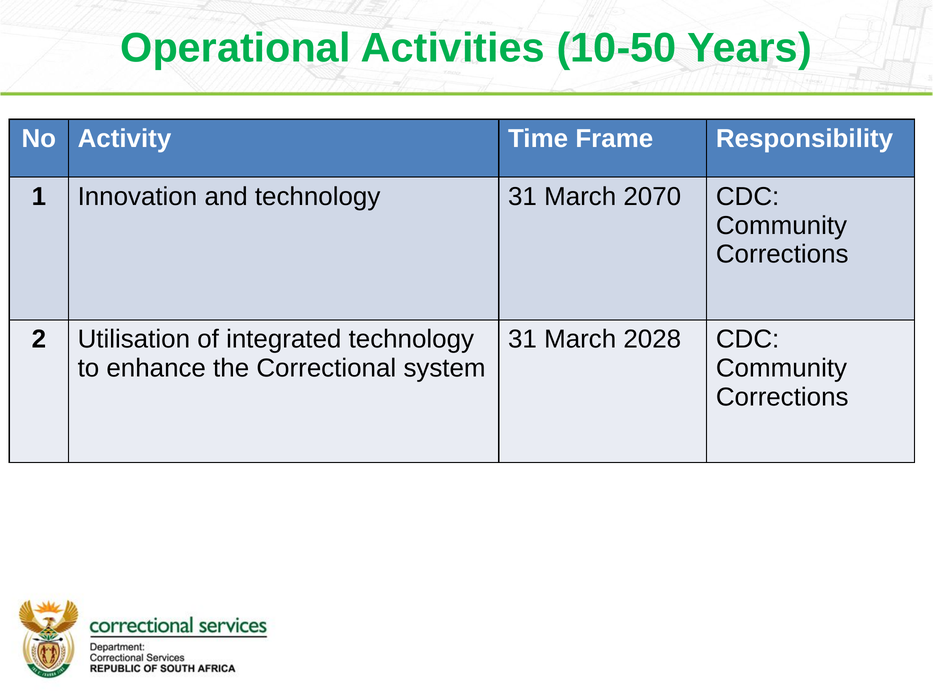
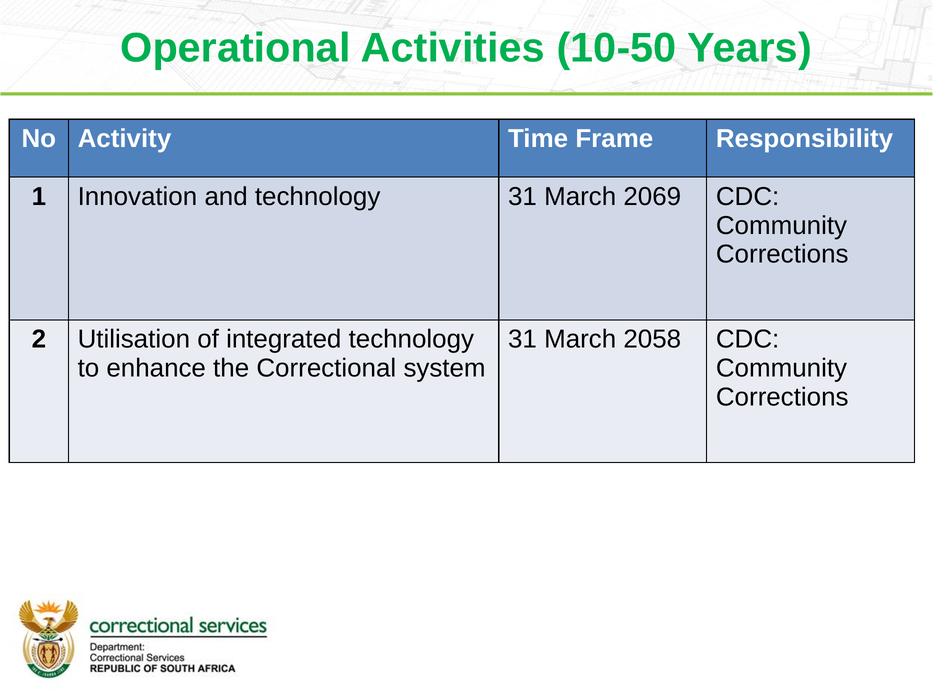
2070: 2070 -> 2069
2028: 2028 -> 2058
